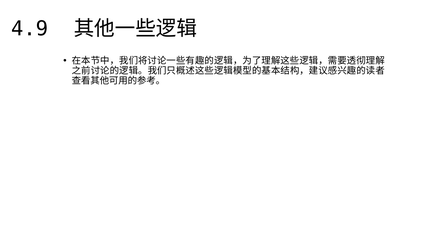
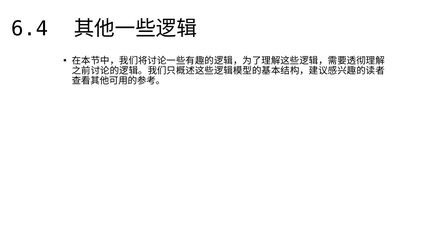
4.9: 4.9 -> 6.4
